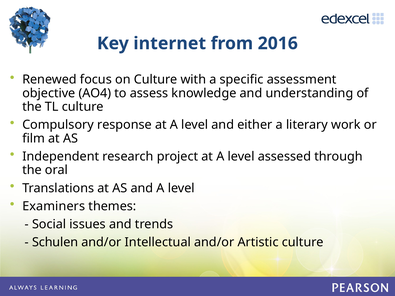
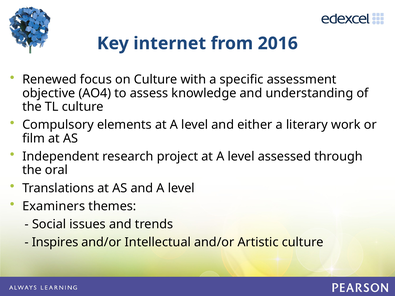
response: response -> elements
Schulen: Schulen -> Inspires
